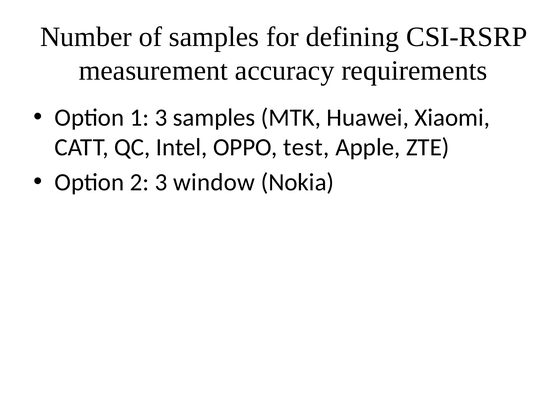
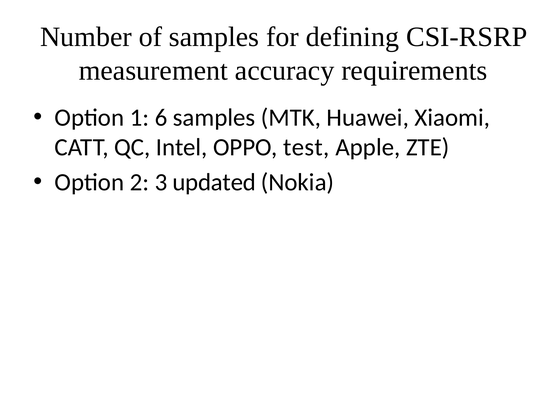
1 3: 3 -> 6
window: window -> updated
